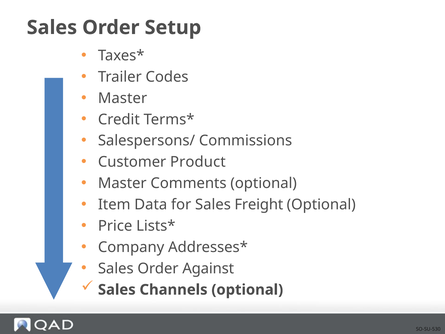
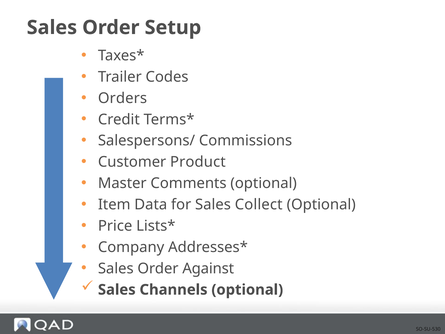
Master at (123, 98): Master -> Orders
Freight: Freight -> Collect
